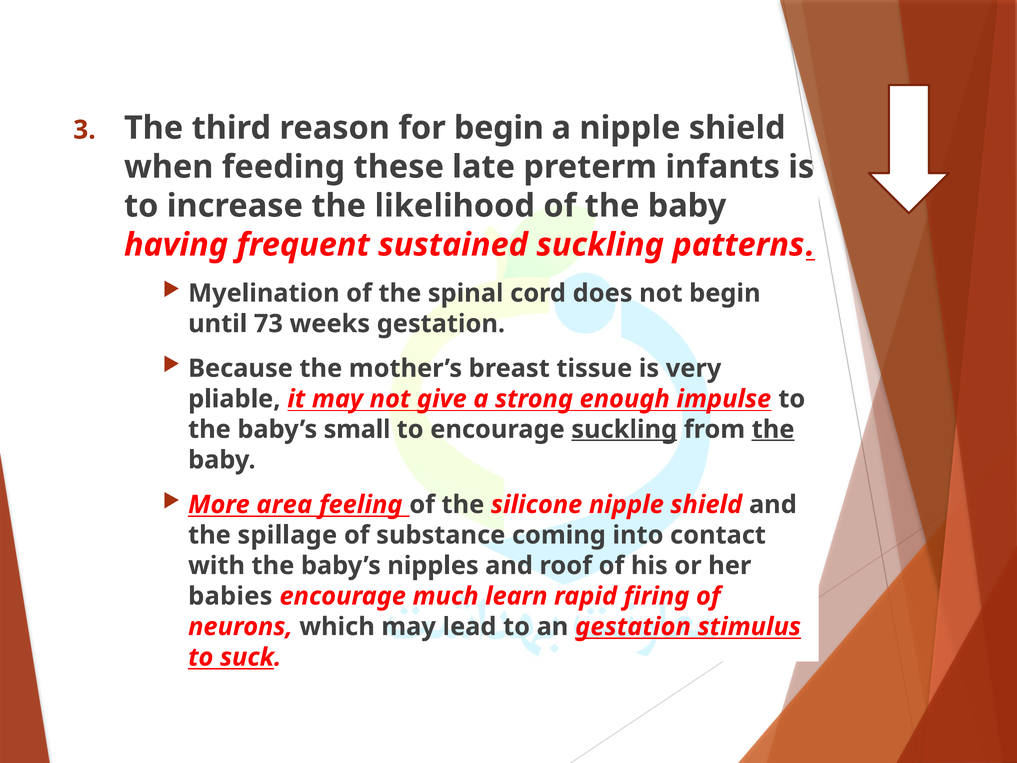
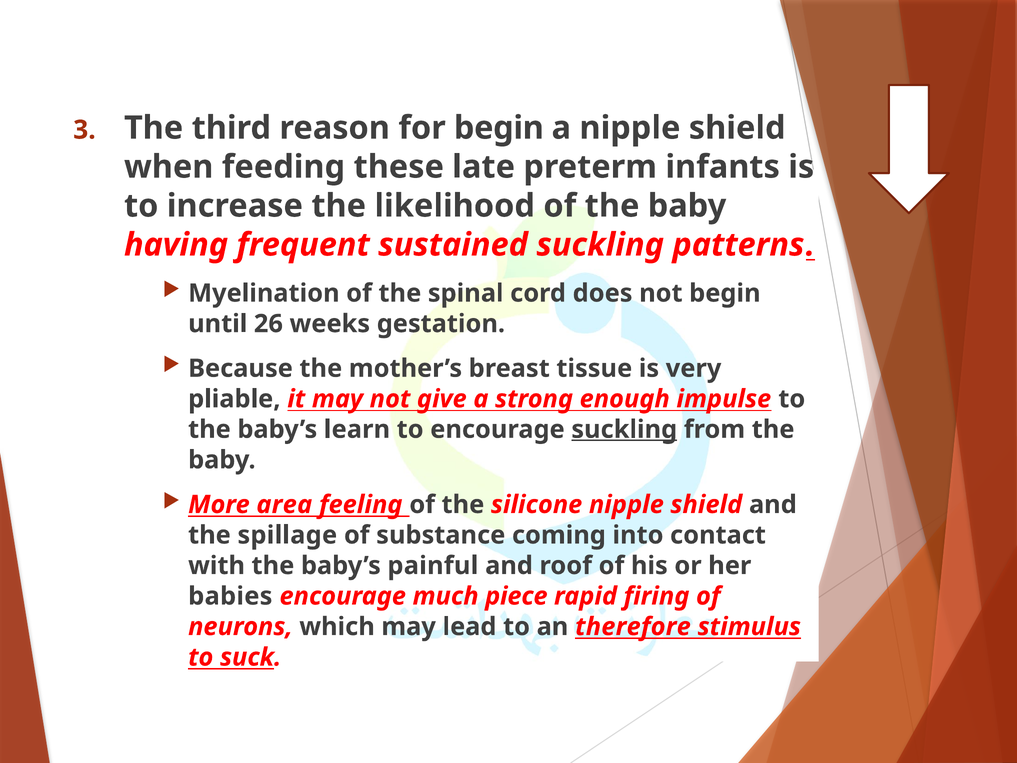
73: 73 -> 26
small: small -> learn
the at (773, 429) underline: present -> none
nipples: nipples -> painful
learn: learn -> piece
an gestation: gestation -> therefore
